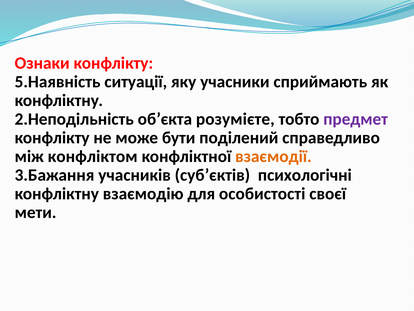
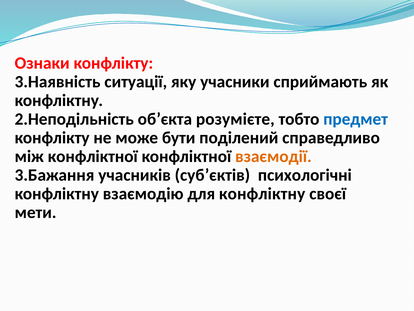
5.Наявність: 5.Наявність -> 3.Наявність
предмет colour: purple -> blue
між конфліктом: конфліктом -> конфліктної
для особистості: особистості -> конфліктну
